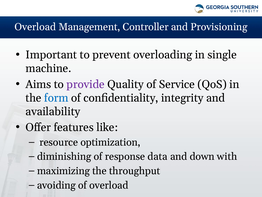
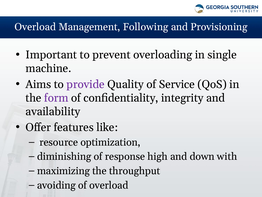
Controller: Controller -> Following
form colour: blue -> purple
data: data -> high
